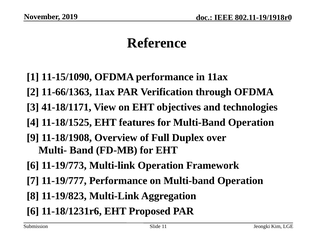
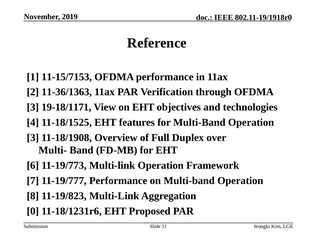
11-15/1090: 11-15/1090 -> 11-15/7153
11-66/1363: 11-66/1363 -> 11-36/1363
41-18/1171: 41-18/1171 -> 19-18/1171
9 at (33, 137): 9 -> 3
6 at (33, 211): 6 -> 0
